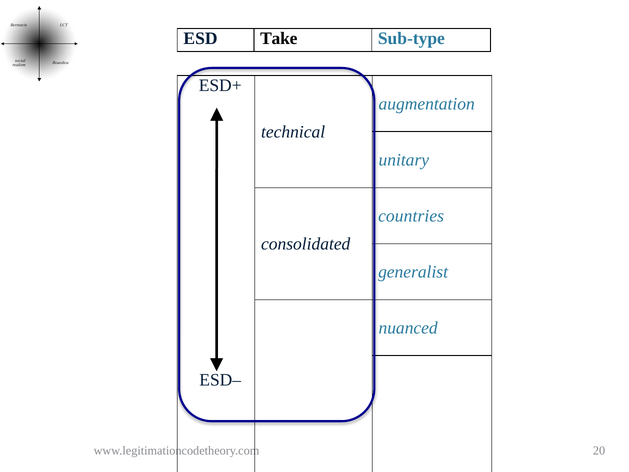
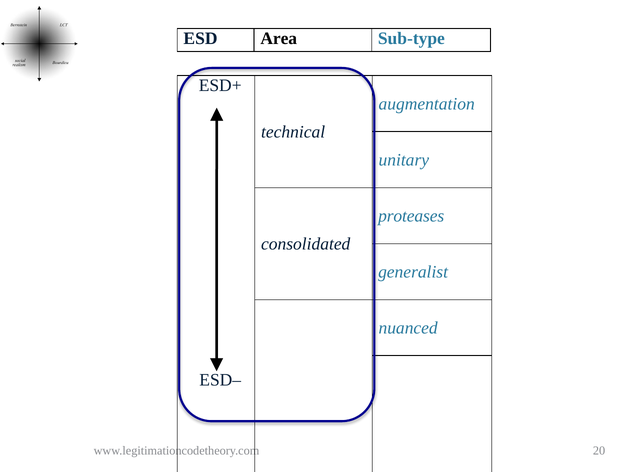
Take: Take -> Area
countries: countries -> proteases
